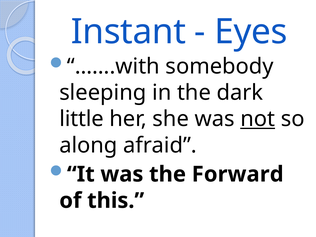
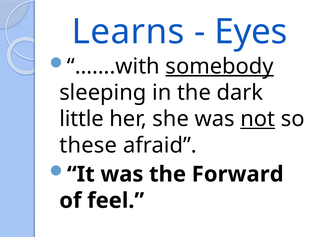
Instant: Instant -> Learns
somebody underline: none -> present
along: along -> these
this: this -> feel
